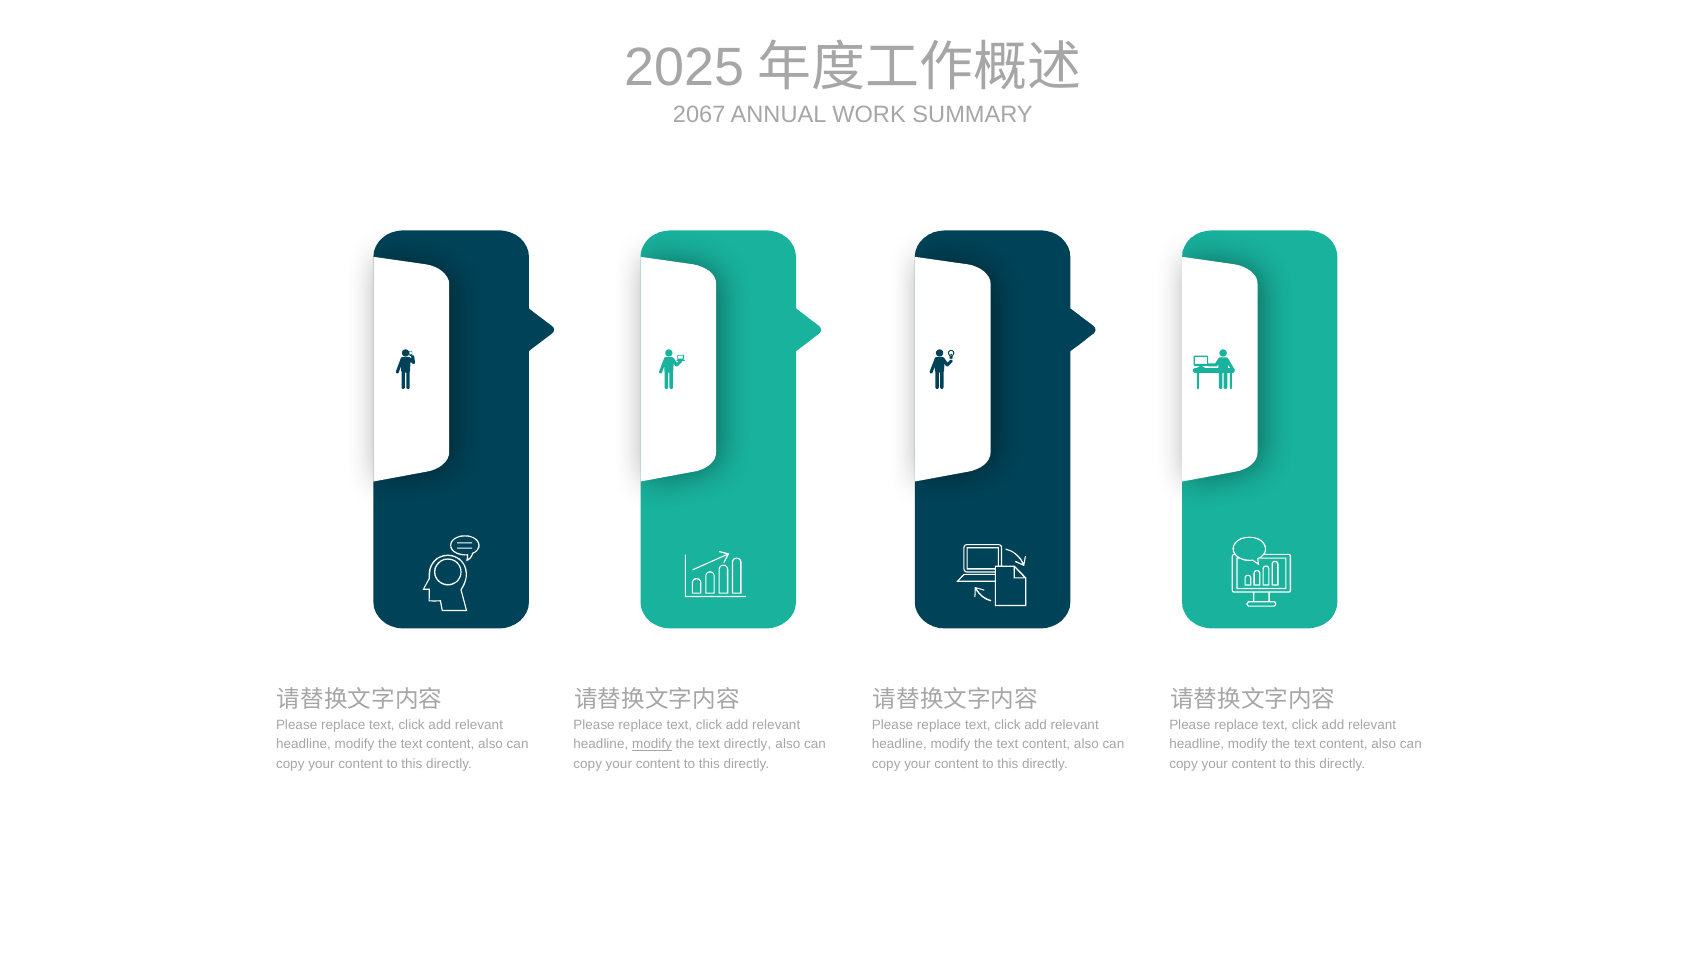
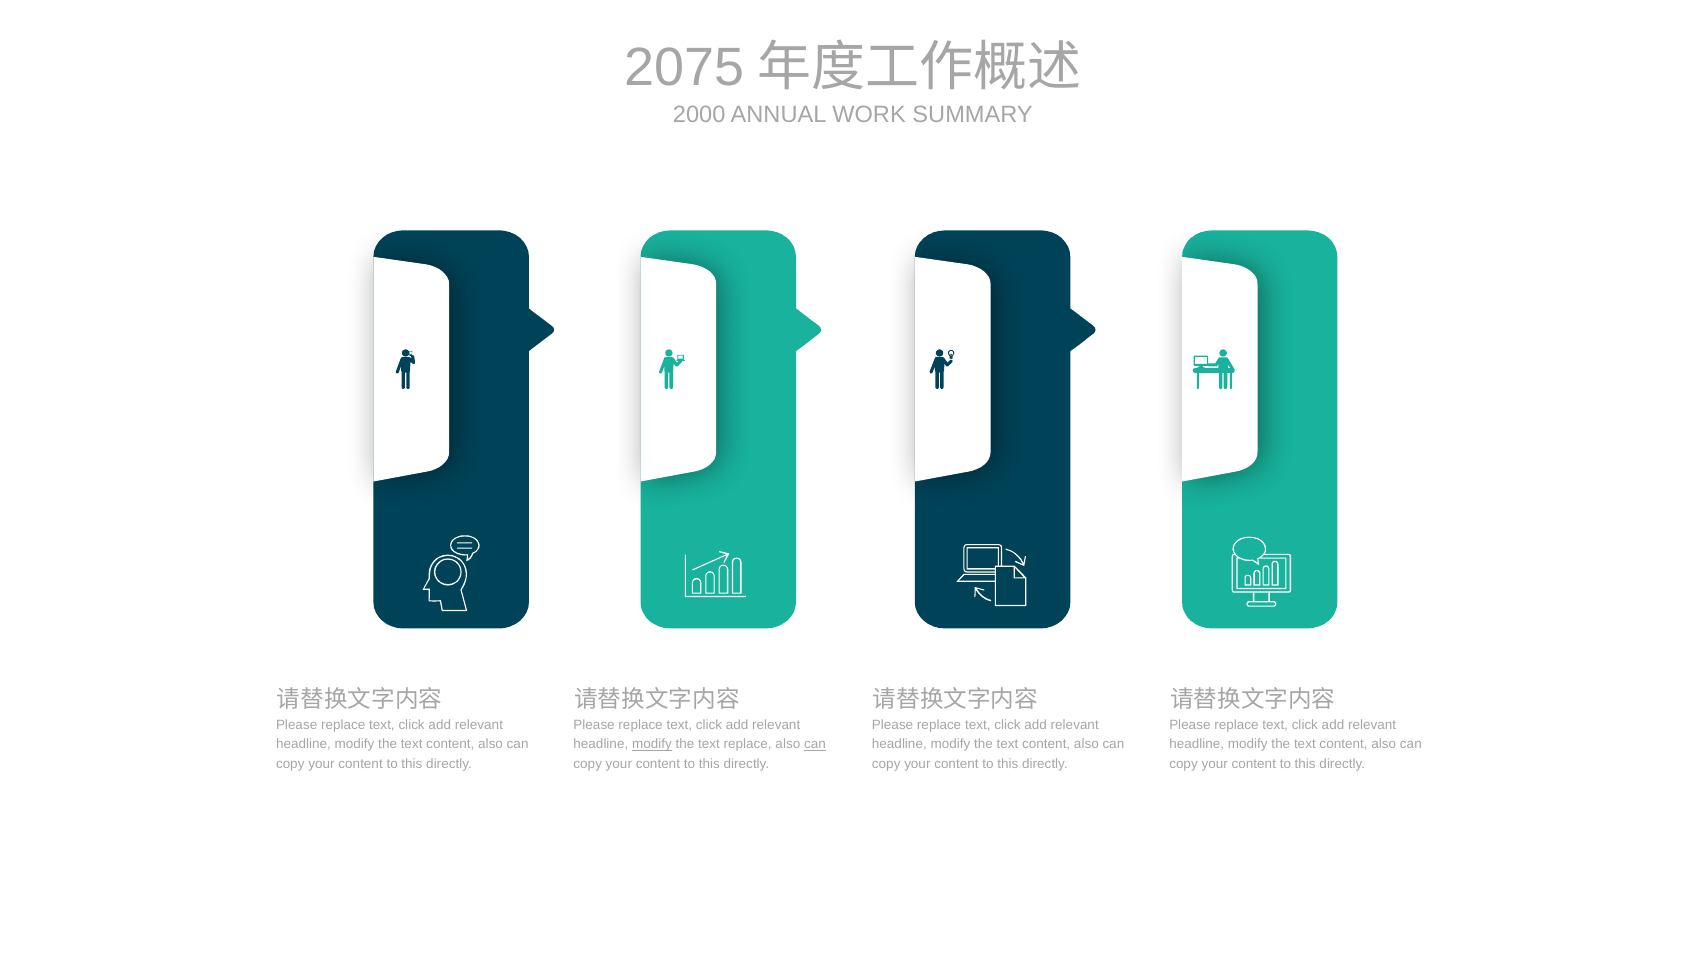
2025: 2025 -> 2075
2067: 2067 -> 2000
text directly: directly -> replace
can at (815, 744) underline: none -> present
